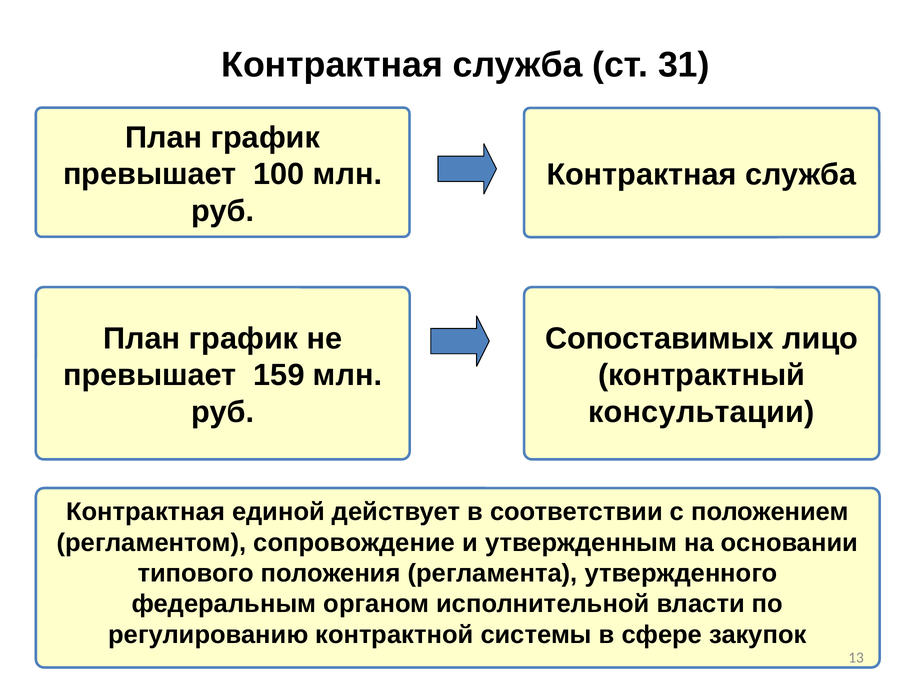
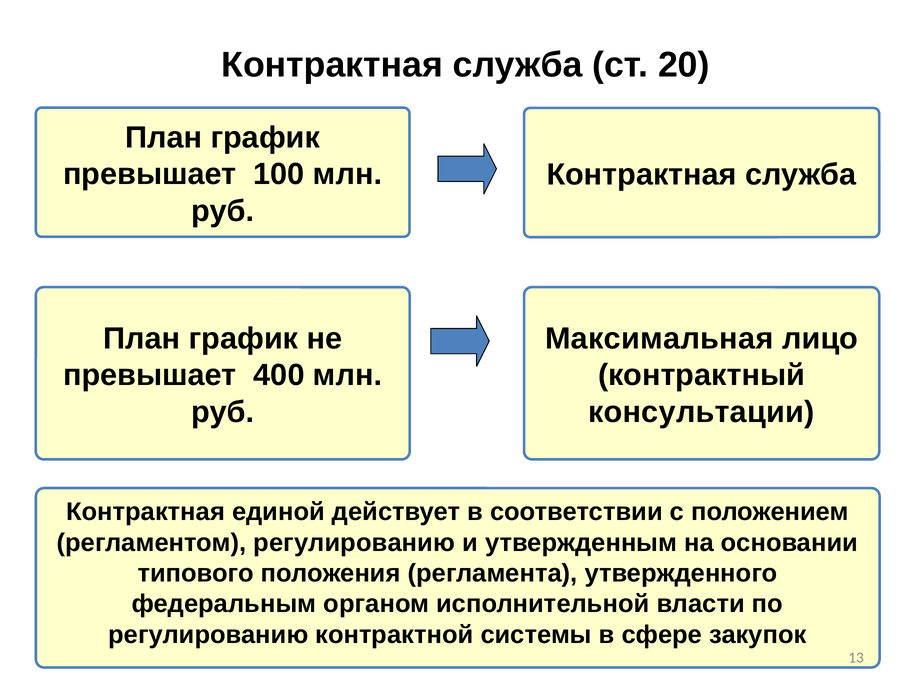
31: 31 -> 20
Сопоставимых: Сопоставимых -> Максимальная
159: 159 -> 400
регламентом сопровождение: сопровождение -> регулированию
